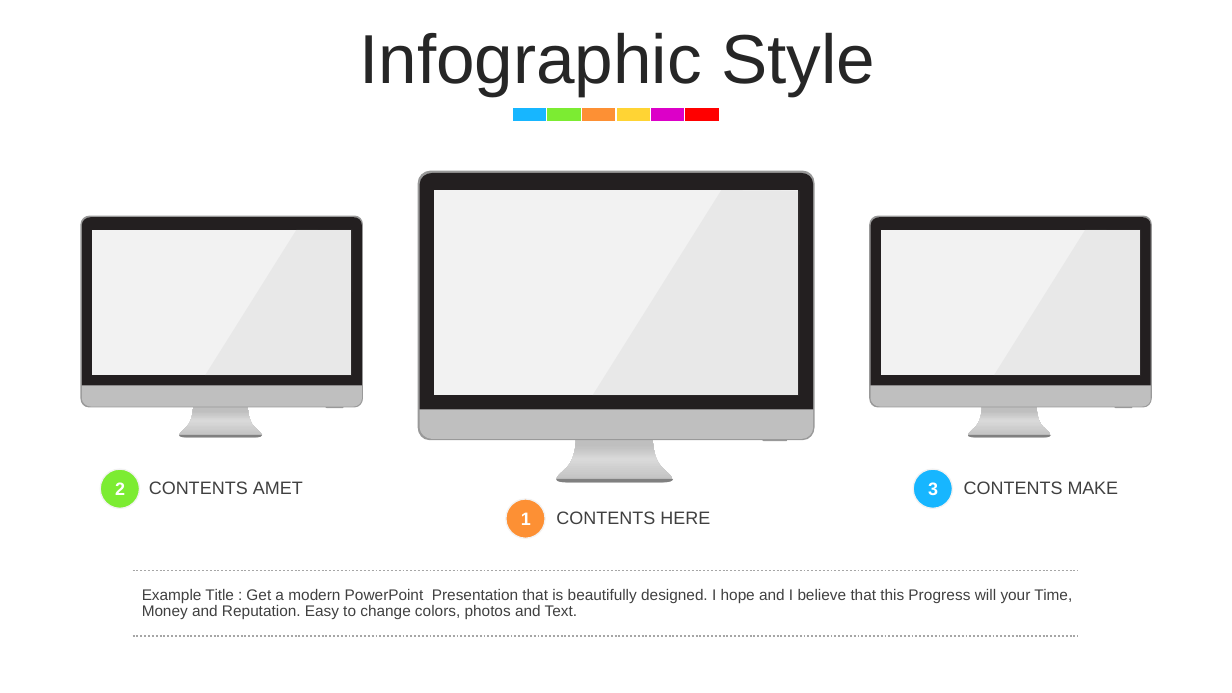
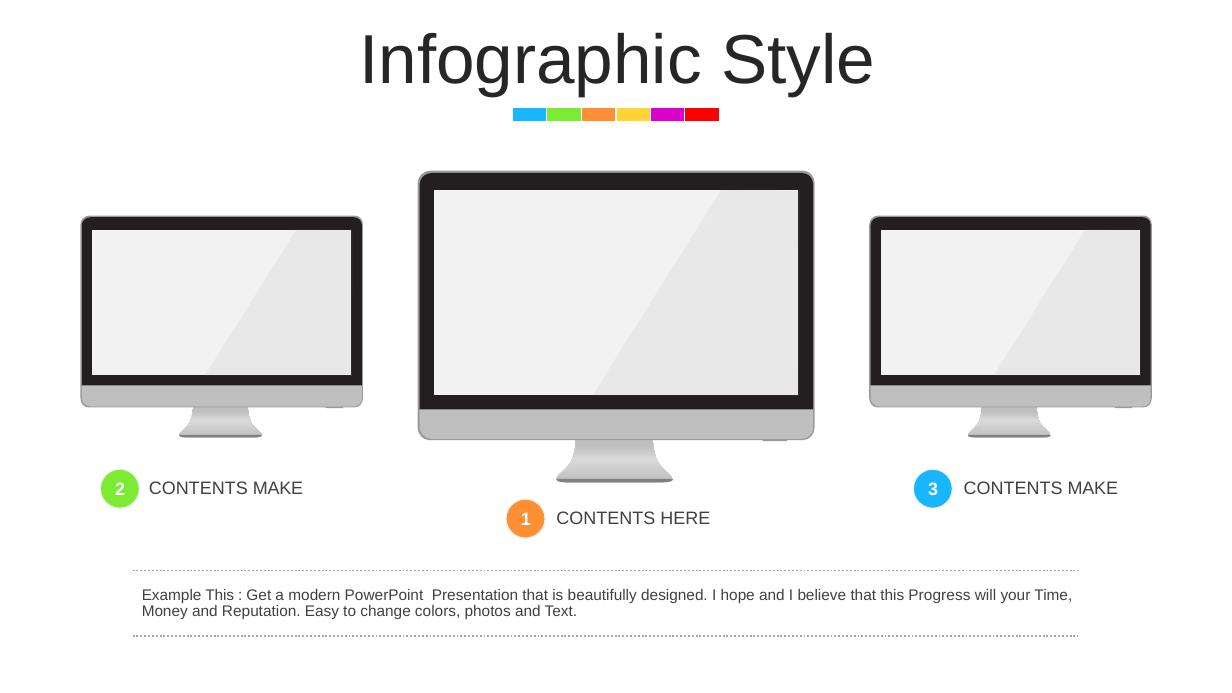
AMET at (278, 489): AMET -> MAKE
Example Title: Title -> This
